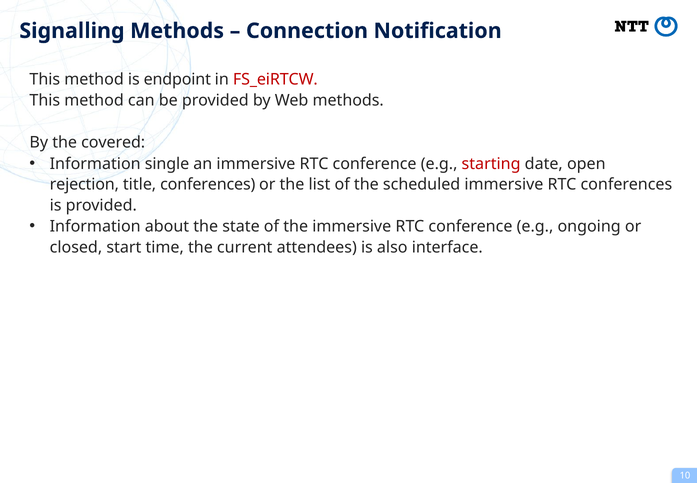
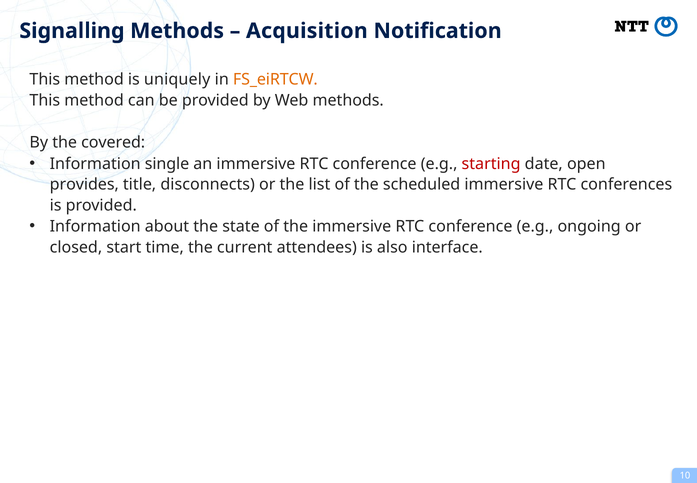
Connection: Connection -> Acquisition
endpoint: endpoint -> uniquely
FS_eiRTCW colour: red -> orange
rejection: rejection -> provides
title conferences: conferences -> disconnects
